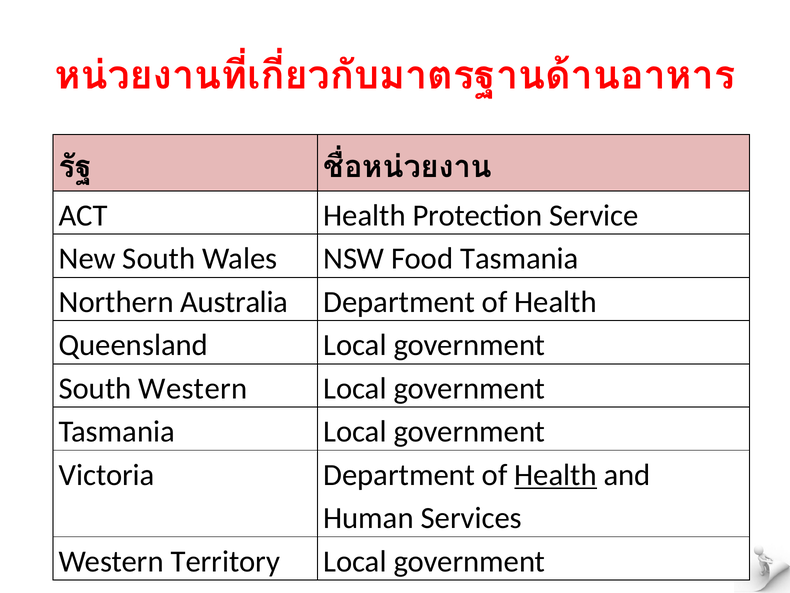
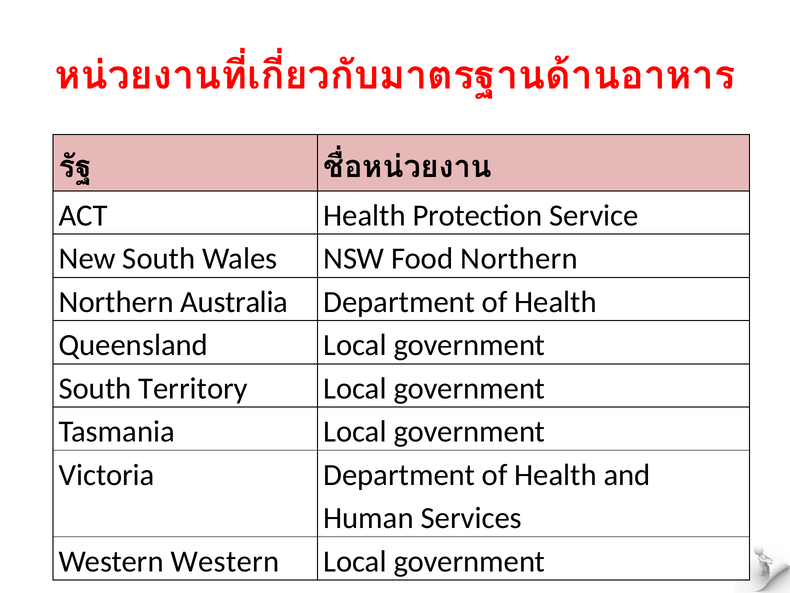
Food Tasmania: Tasmania -> Northern
South Western: Western -> Territory
Health at (556, 475) underline: present -> none
Western Territory: Territory -> Western
